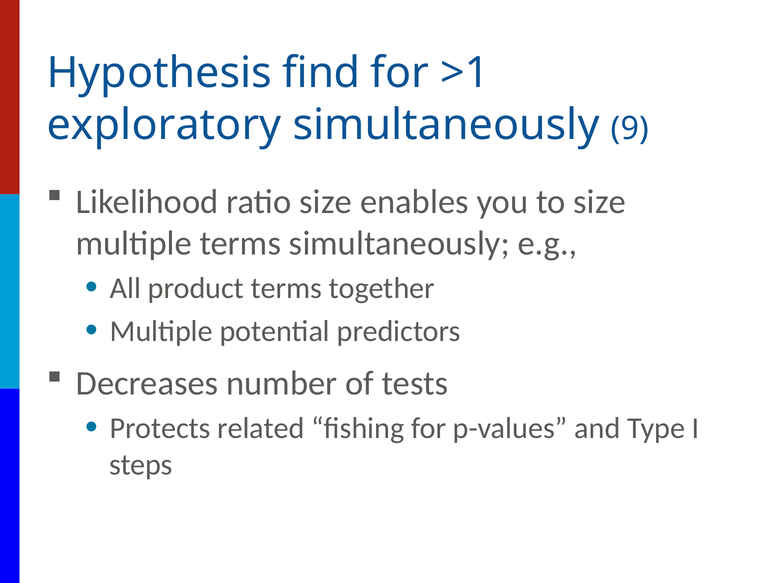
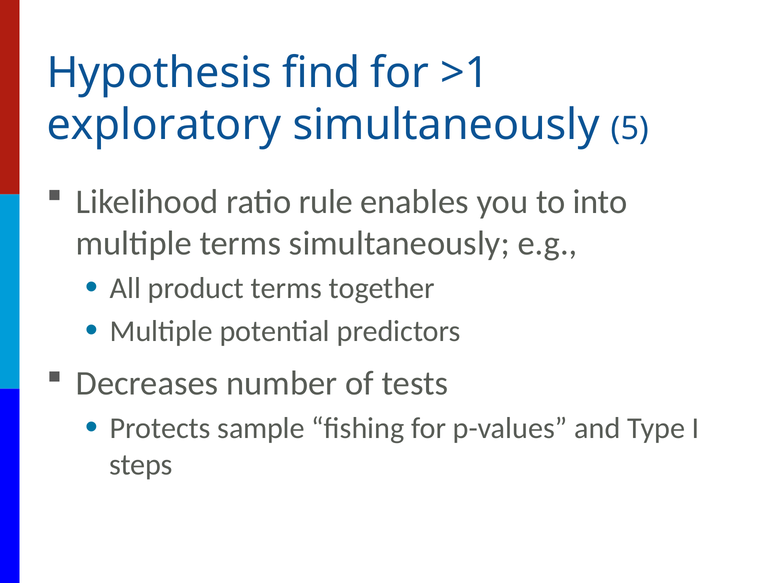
9: 9 -> 5
ratio size: size -> rule
to size: size -> into
related: related -> sample
